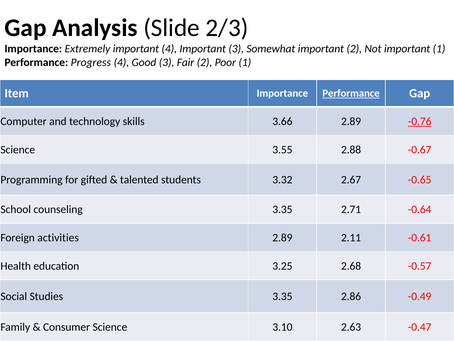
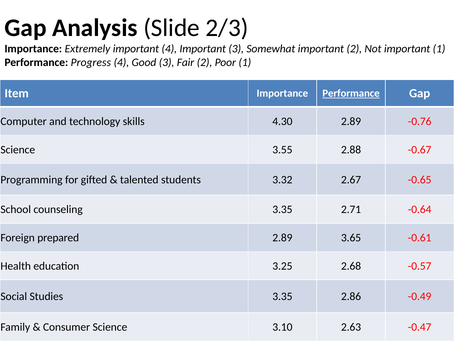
3.66: 3.66 -> 4.30
-0.76 underline: present -> none
activities: activities -> prepared
2.11: 2.11 -> 3.65
